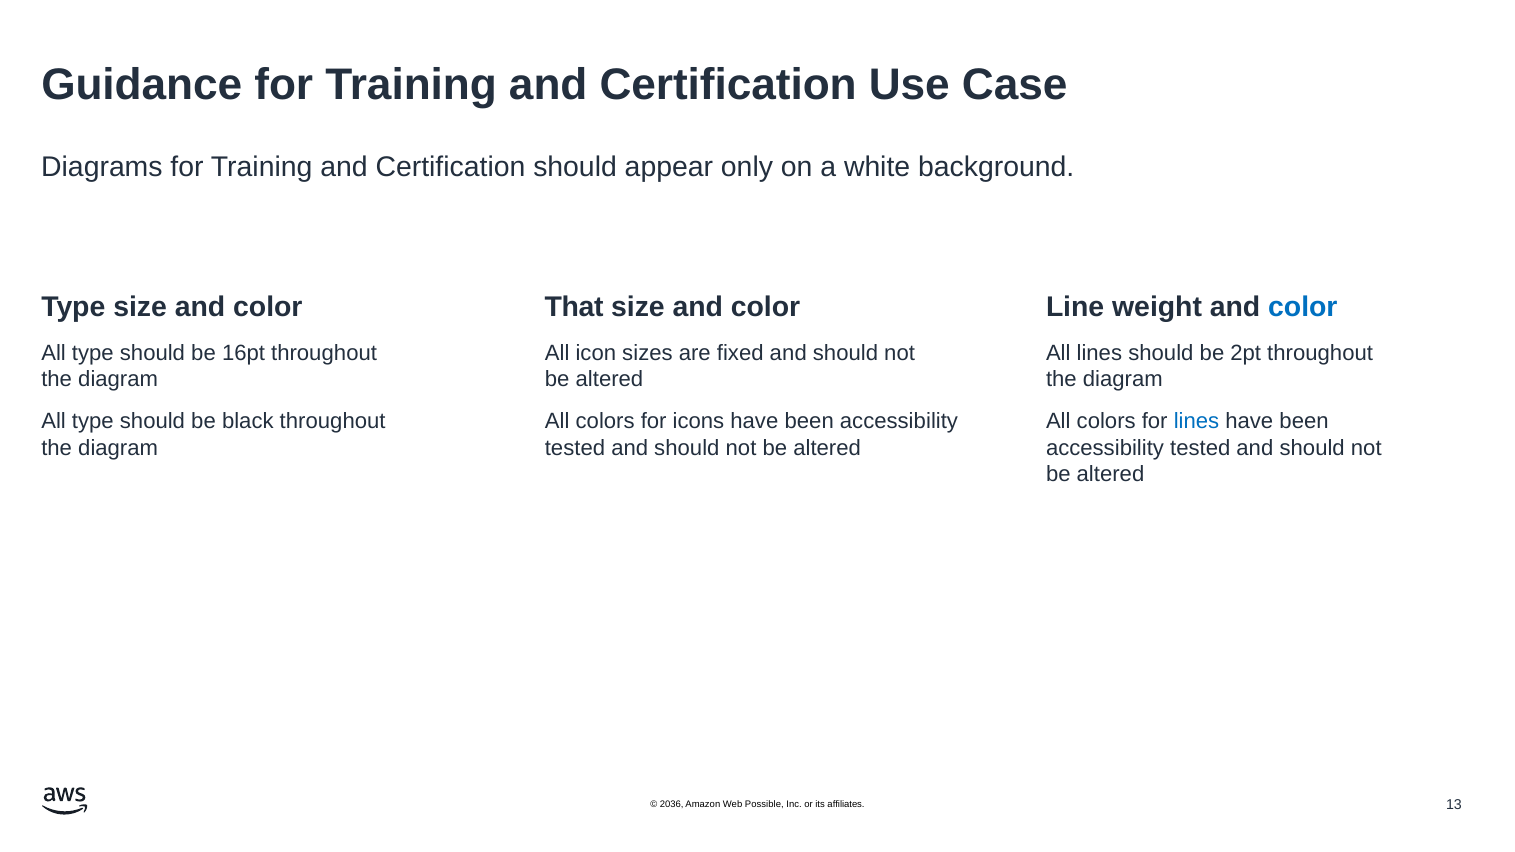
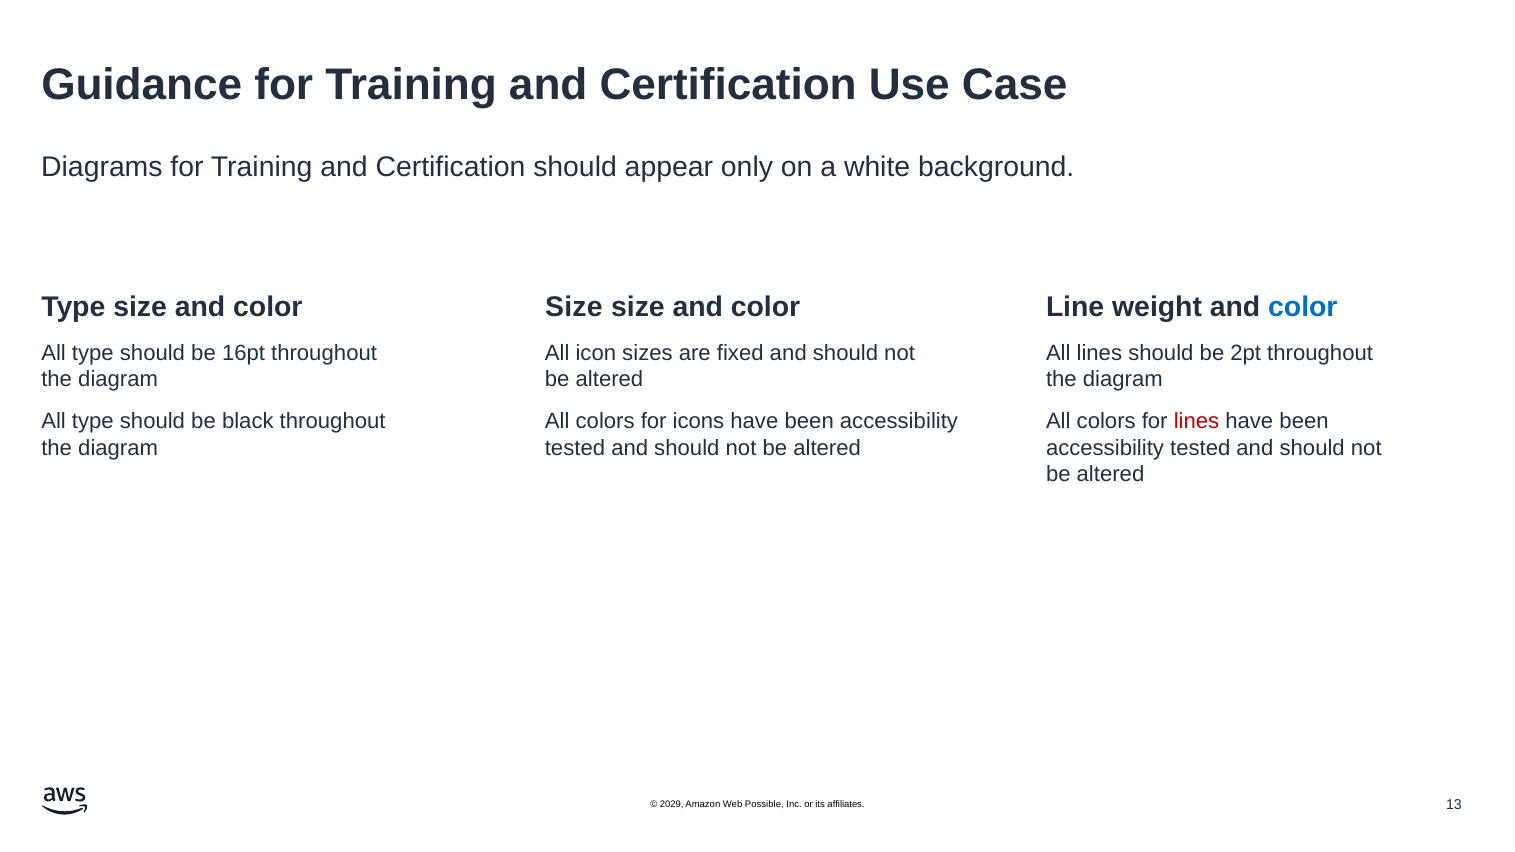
That at (574, 307): That -> Size
lines at (1196, 422) colour: blue -> red
2036: 2036 -> 2029
